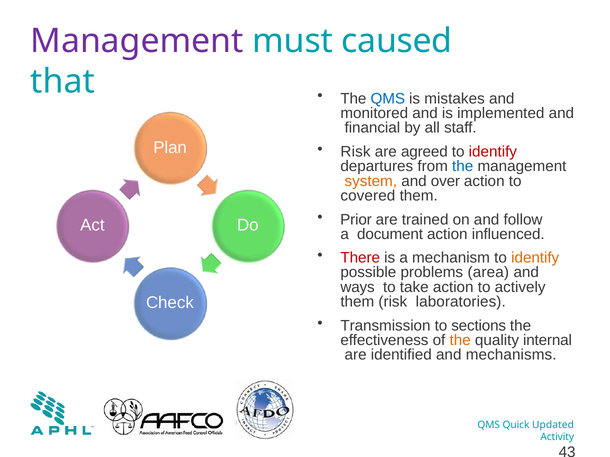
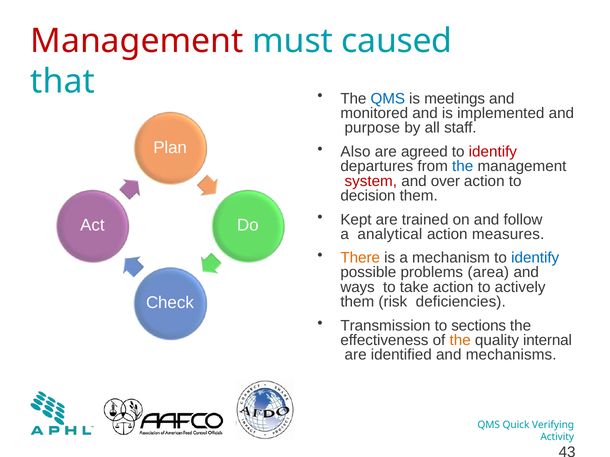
Management at (137, 41) colour: purple -> red
mistakes: mistakes -> meetings
financial: financial -> purpose
Risk at (356, 152): Risk -> Also
system colour: orange -> red
covered: covered -> decision
Prior: Prior -> Kept
document: document -> analytical
influenced: influenced -> measures
There colour: red -> orange
identify at (535, 258) colour: orange -> blue
laboratories: laboratories -> deficiencies
Updated: Updated -> Verifying
